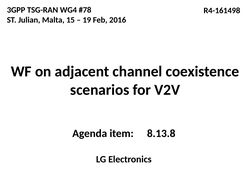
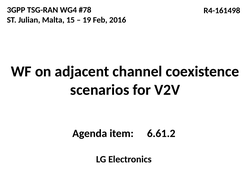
8.13.8: 8.13.8 -> 6.61.2
